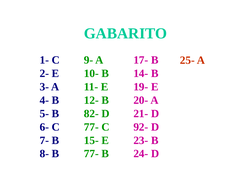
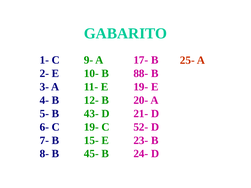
14-: 14- -> 88-
82-: 82- -> 43-
77- at (91, 127): 77- -> 19-
92-: 92- -> 52-
77- at (91, 154): 77- -> 45-
